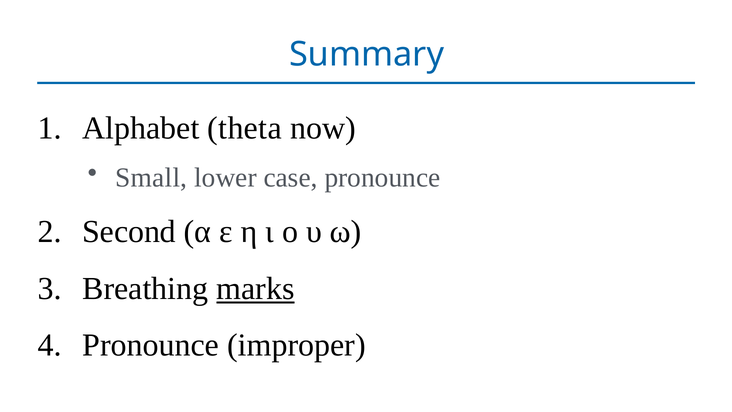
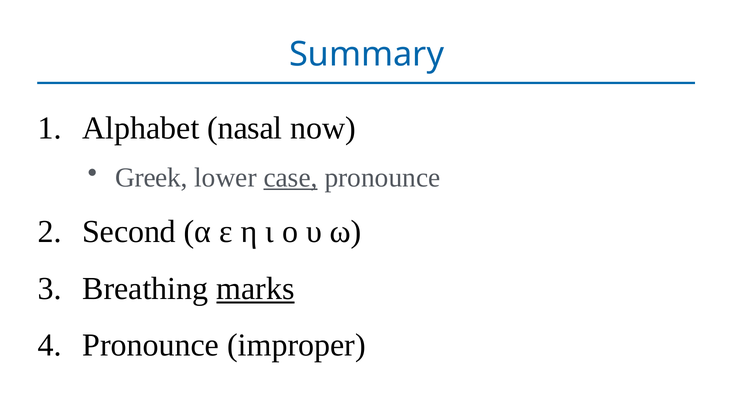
theta: theta -> nasal
Small: Small -> Greek
case underline: none -> present
